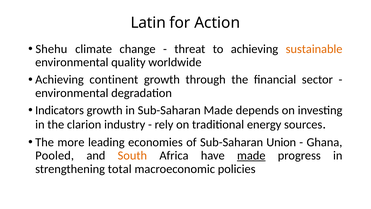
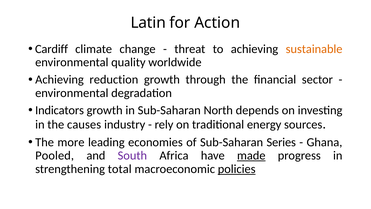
Shehu: Shehu -> Cardiff
continent: continent -> reduction
Sub-Saharan Made: Made -> North
clarion: clarion -> causes
Union: Union -> Series
South colour: orange -> purple
policies underline: none -> present
